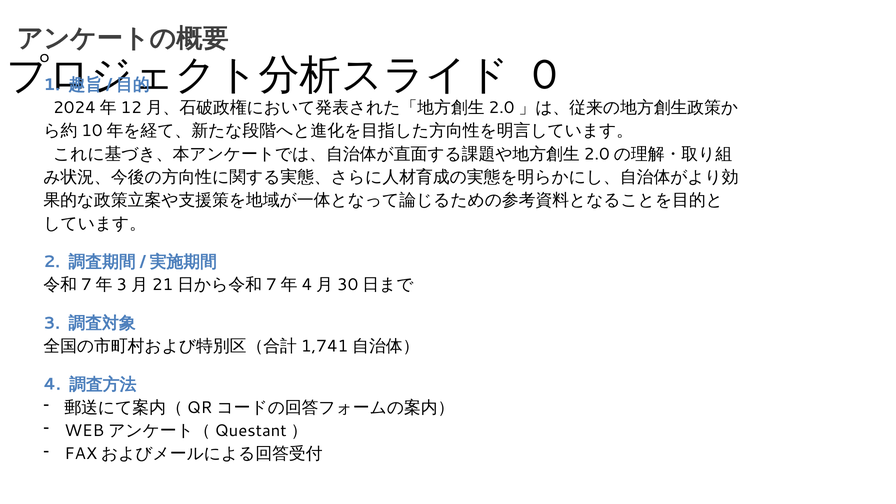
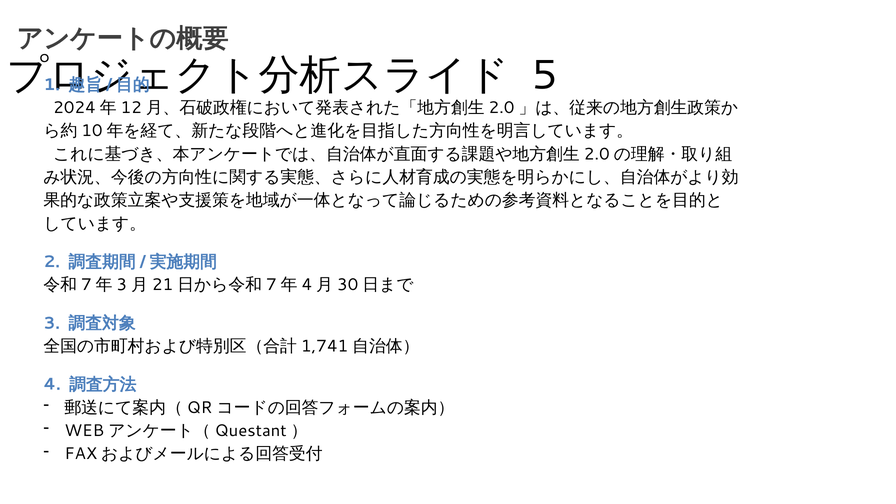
0: 0 -> 5
